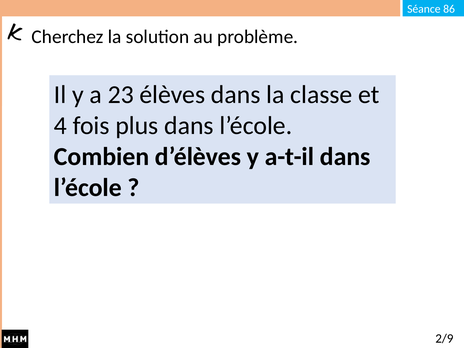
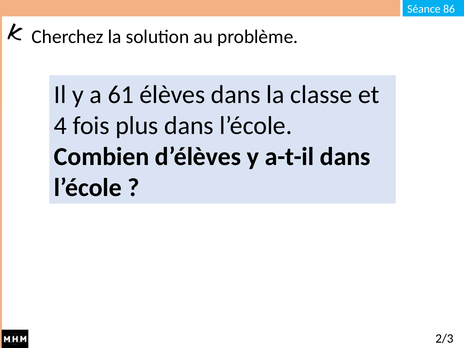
23: 23 -> 61
2/9: 2/9 -> 2/3
